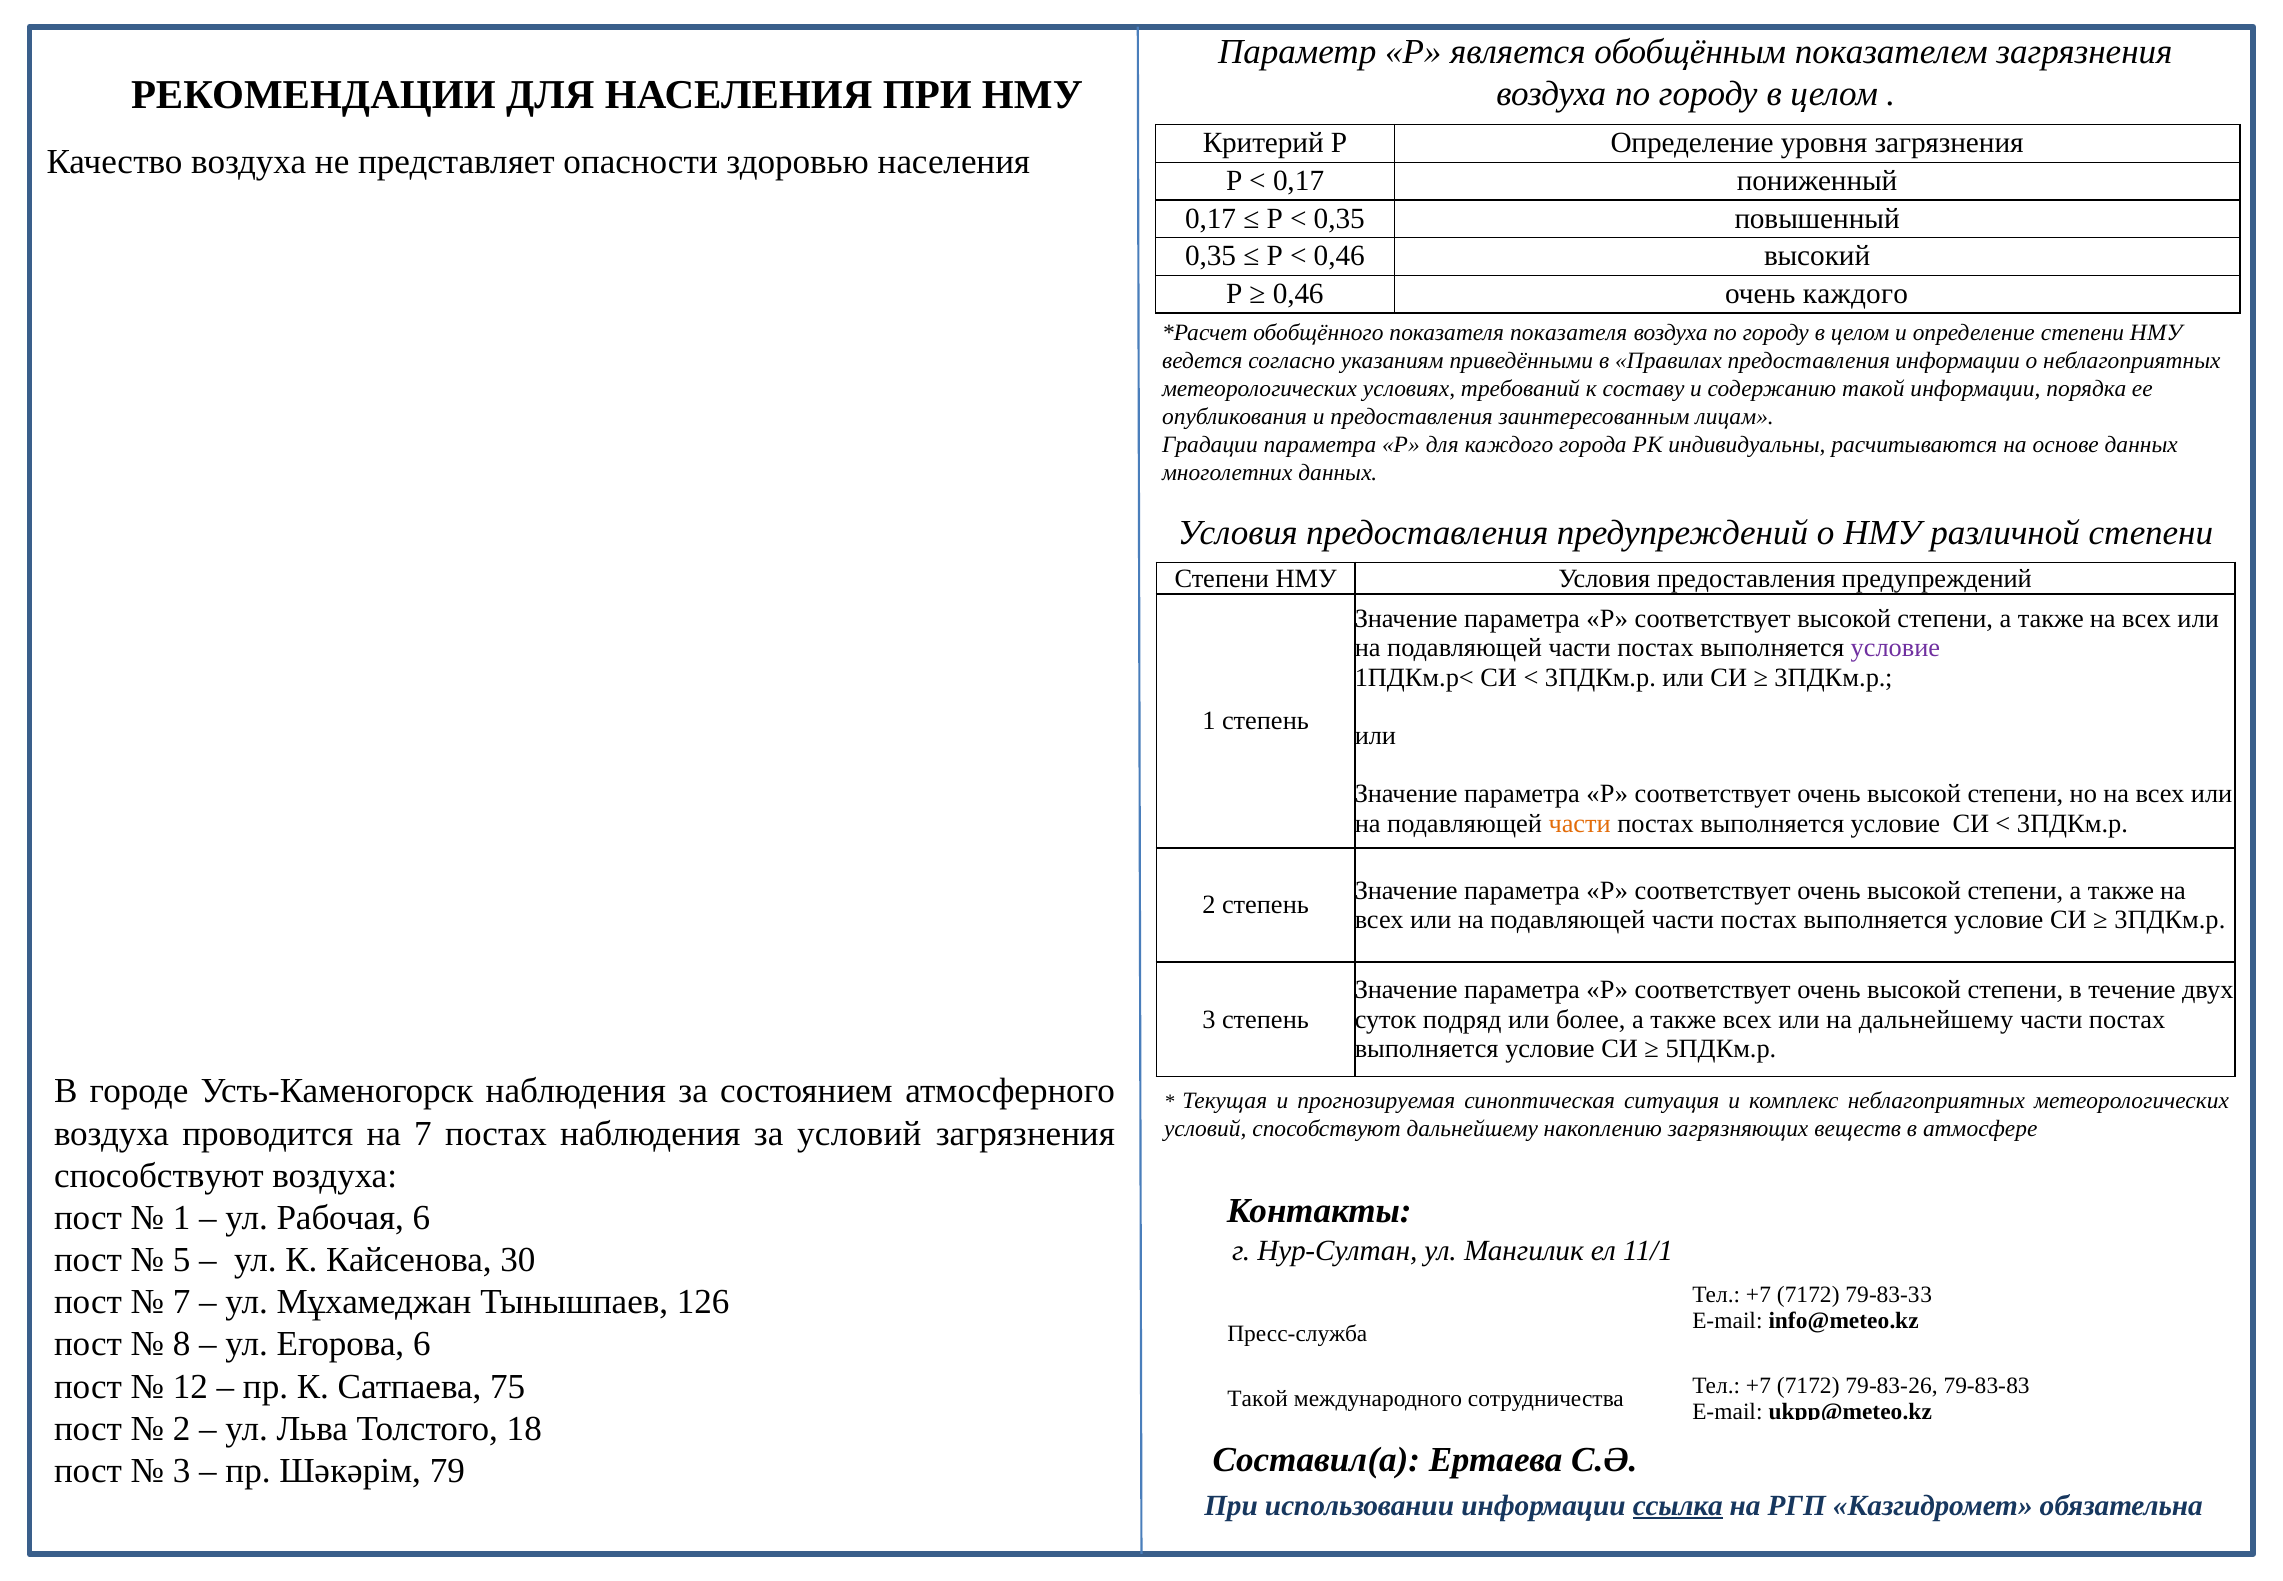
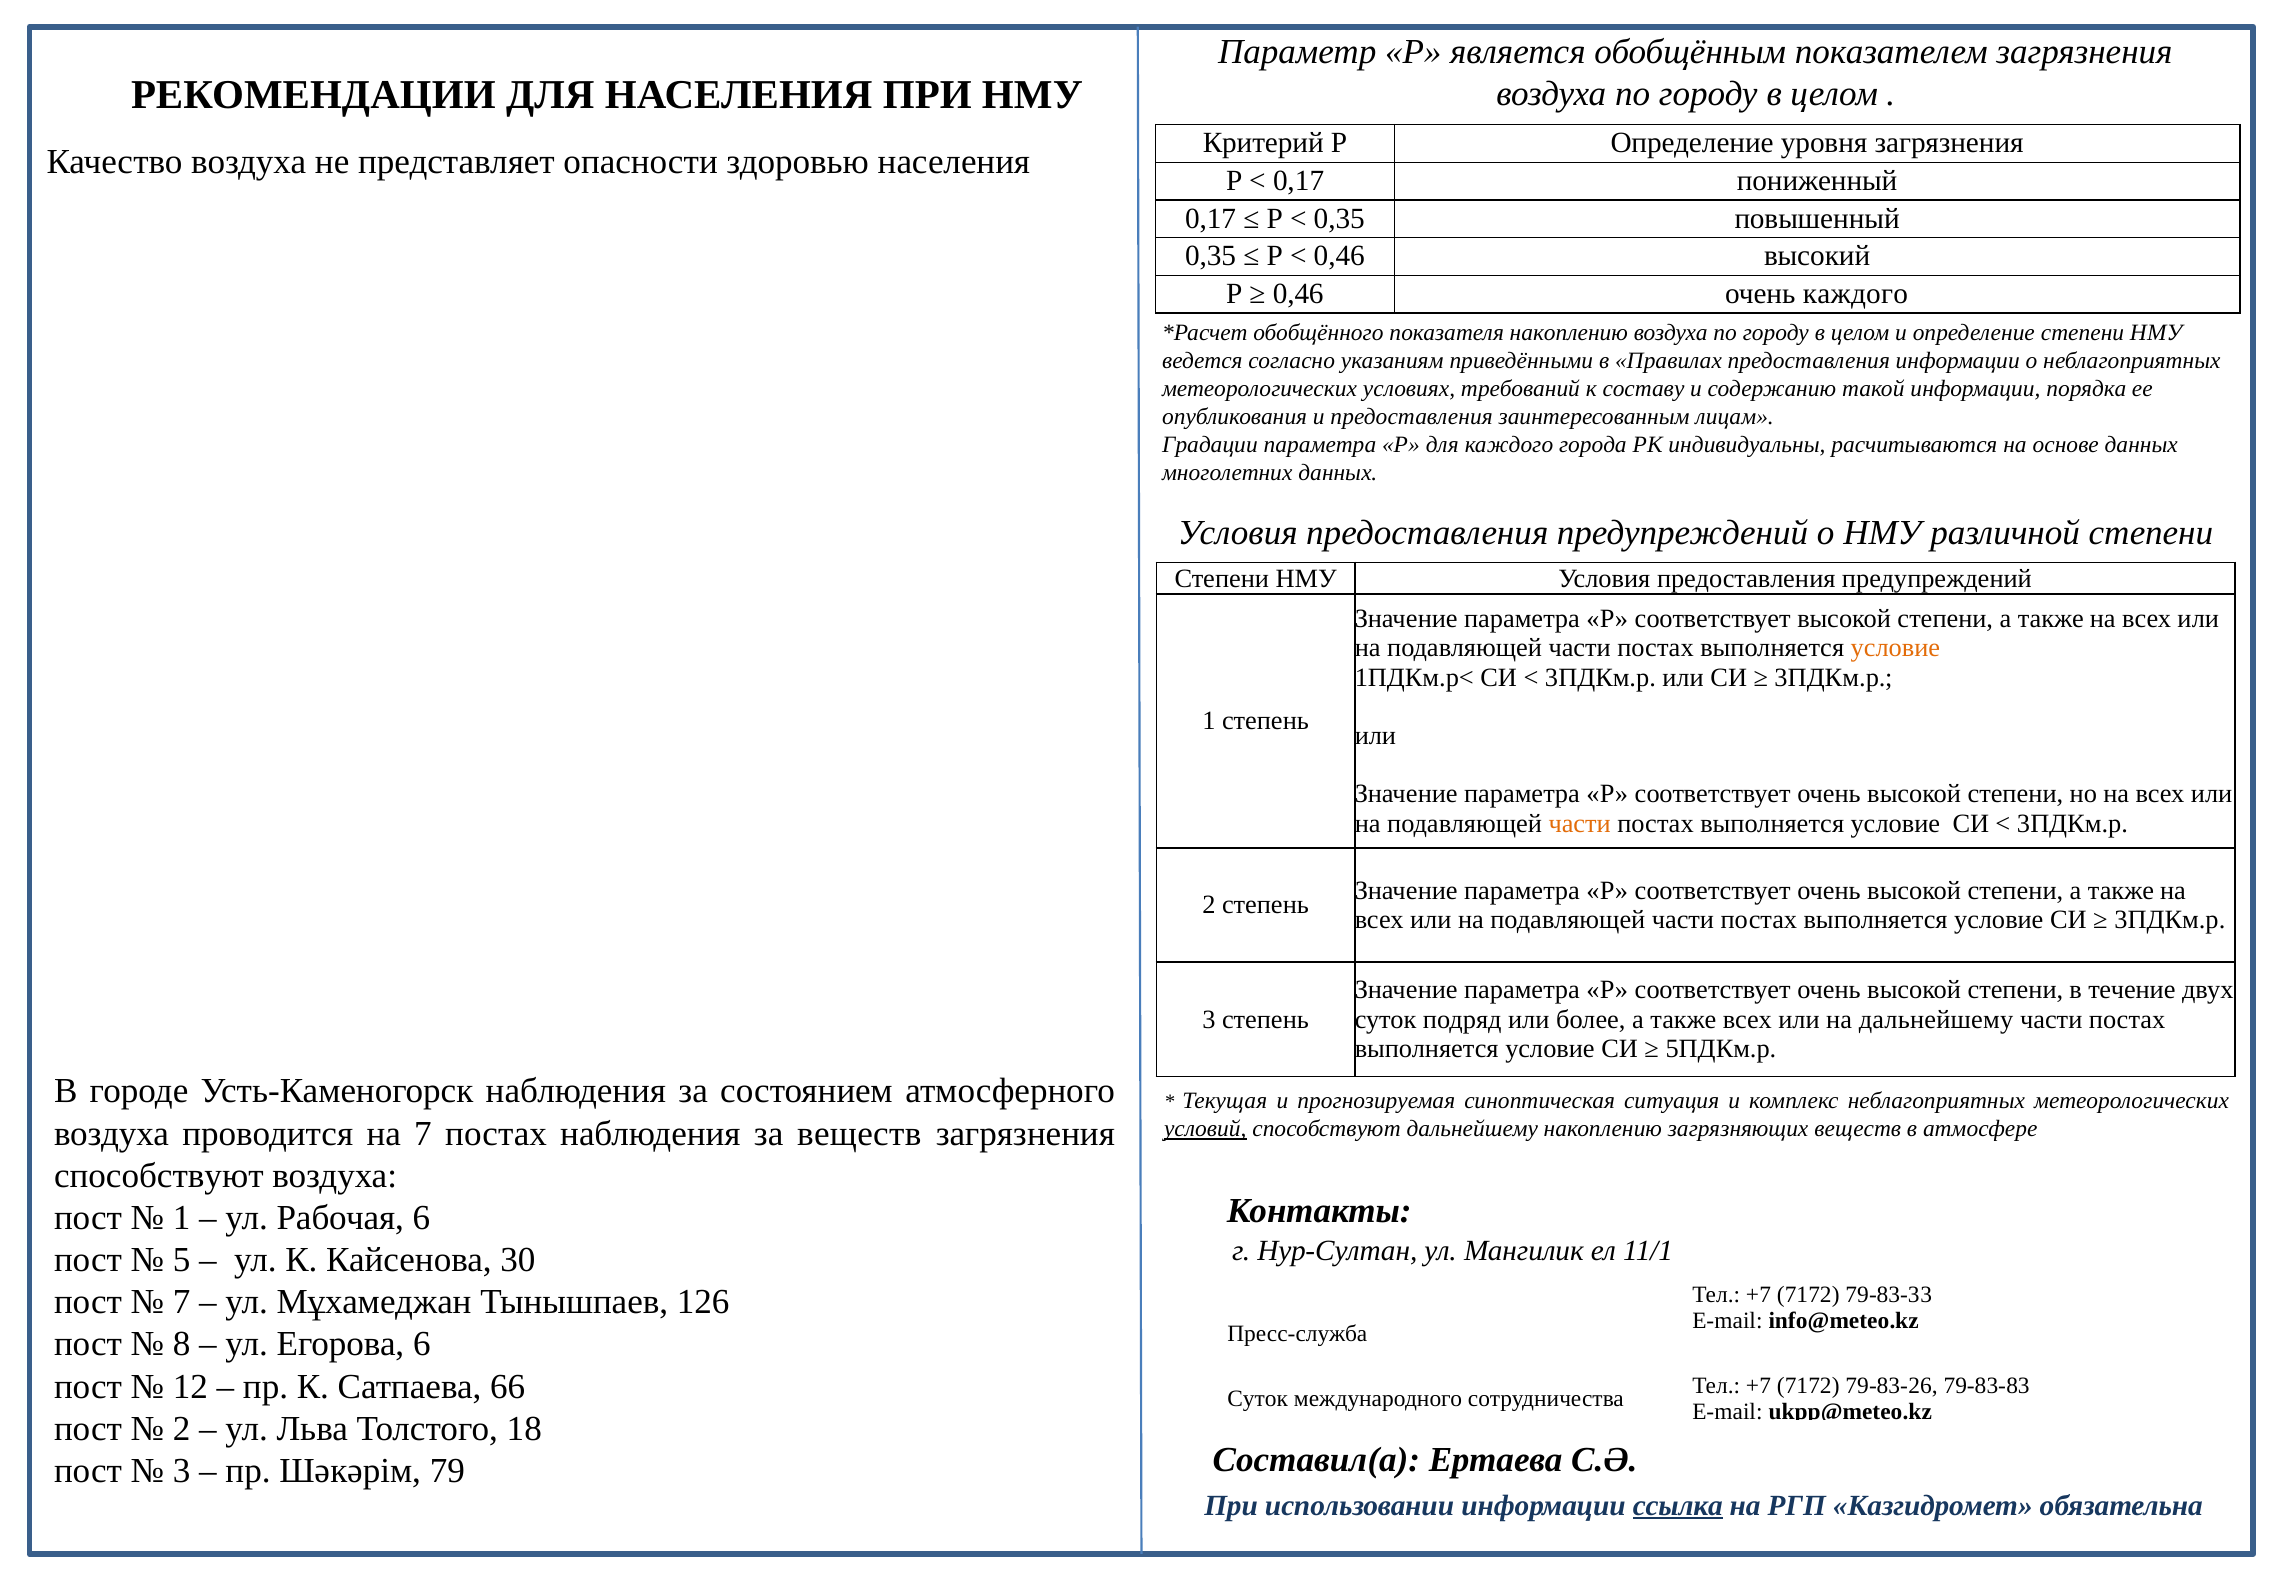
показателя показателя: показателя -> накоплению
условие at (1895, 648) colour: purple -> orange
за условий: условий -> веществ
условий at (1205, 1129) underline: none -> present
75: 75 -> 66
Такой at (1258, 1399): Такой -> Суток
